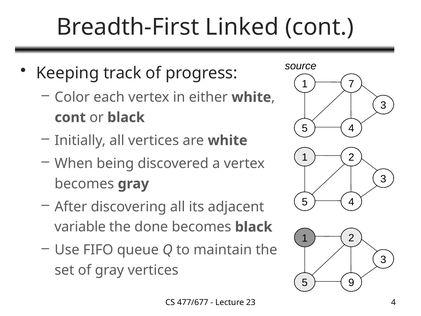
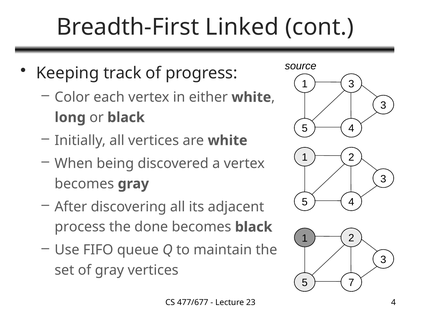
1 7: 7 -> 3
cont at (70, 117): cont -> long
variable: variable -> process
9: 9 -> 7
